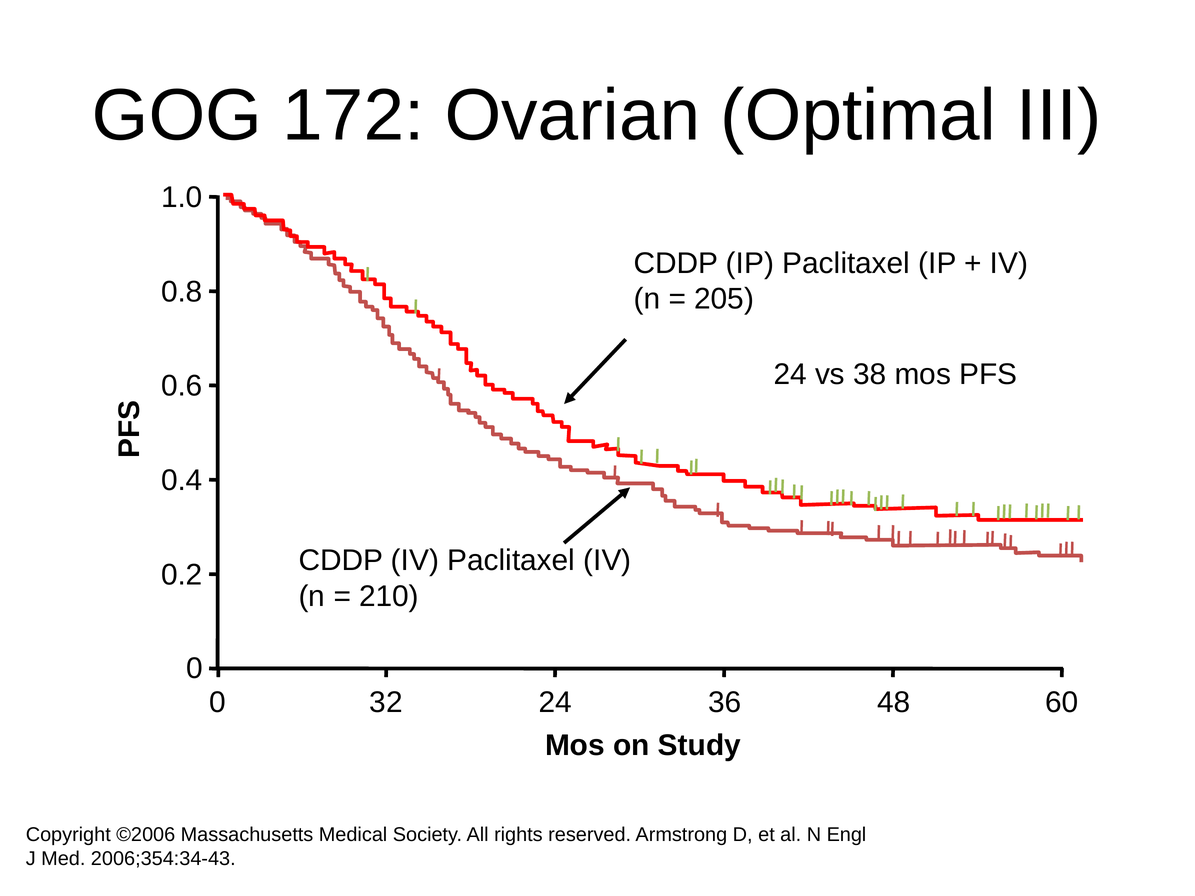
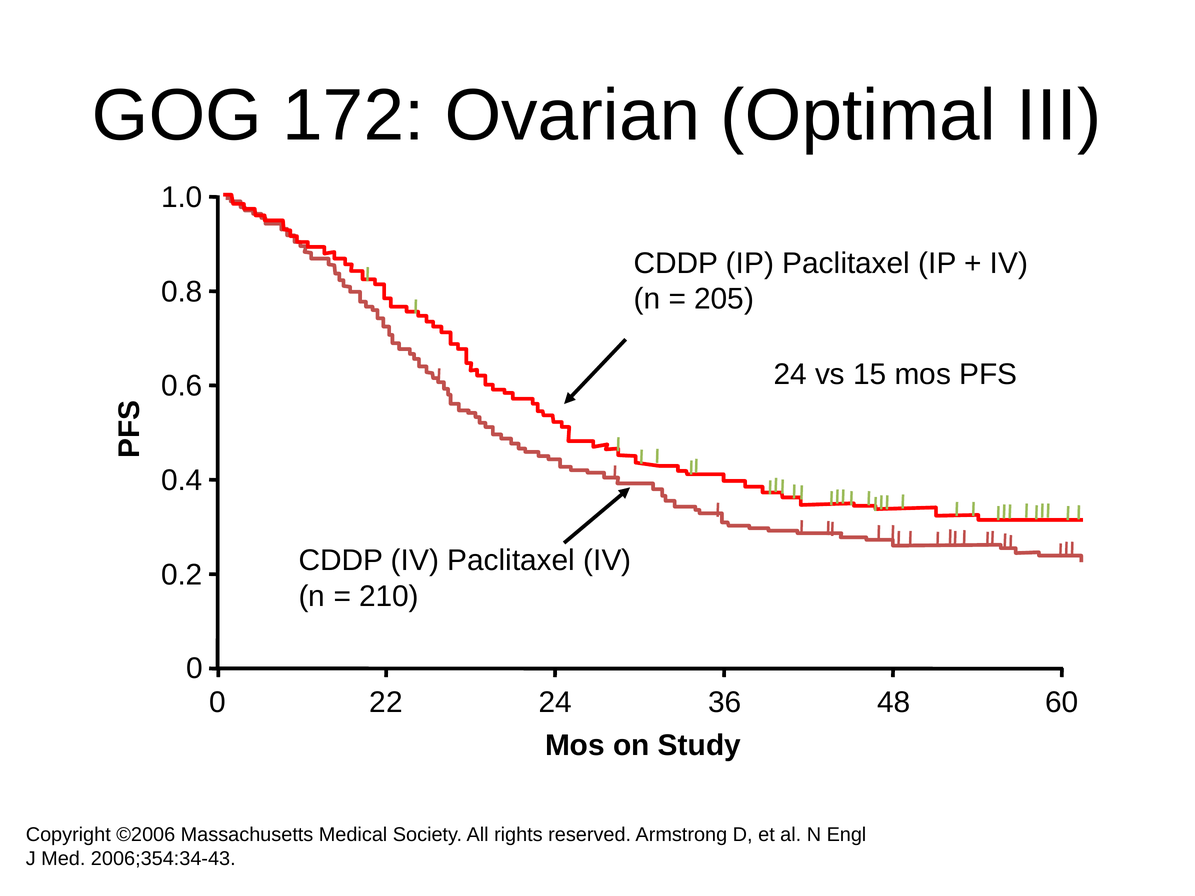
38: 38 -> 15
32: 32 -> 22
